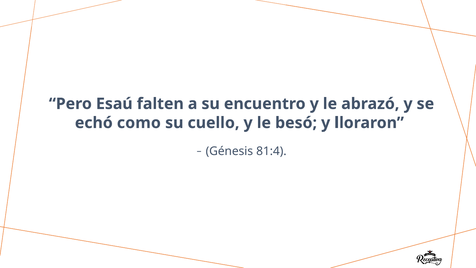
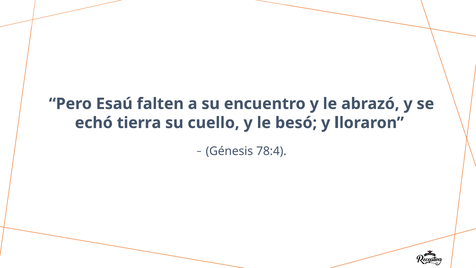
como: como -> tierra
81:4: 81:4 -> 78:4
